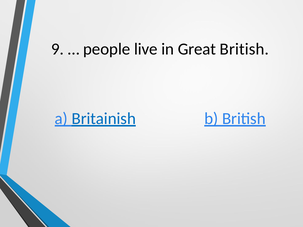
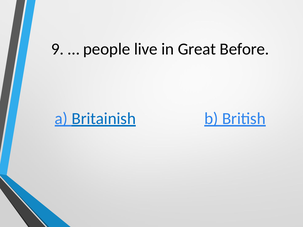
Great British: British -> Before
